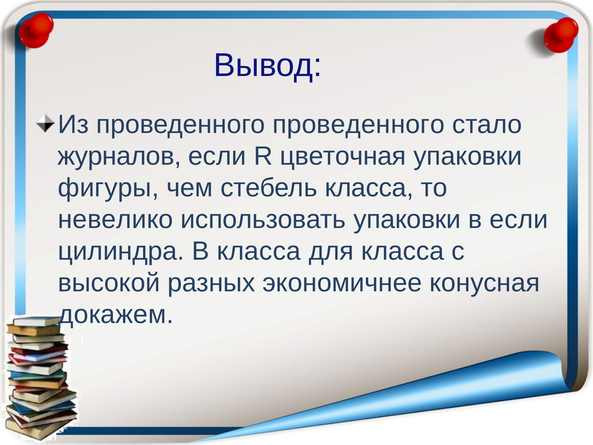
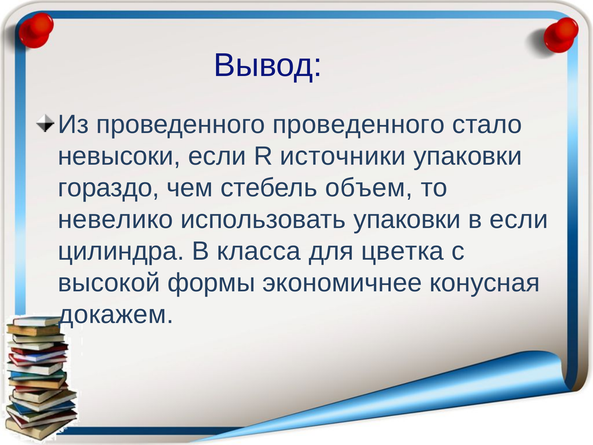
журналов: журналов -> невысоки
цветочная: цветочная -> источники
фигуры: фигуры -> гораздо
стебель класса: класса -> объем
для класса: класса -> цветка
разных: разных -> формы
